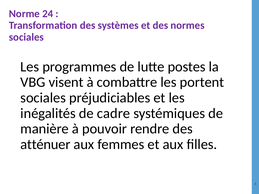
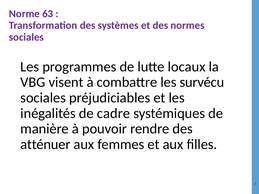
24: 24 -> 63
postes: postes -> locaux
portent: portent -> survécu
